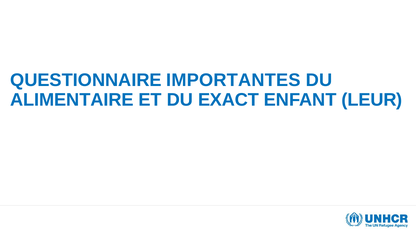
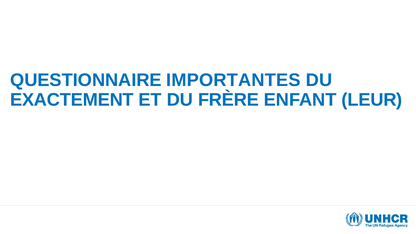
ALIMENTAIRE: ALIMENTAIRE -> EXACTEMENT
EXACT: EXACT -> FRÈRE
